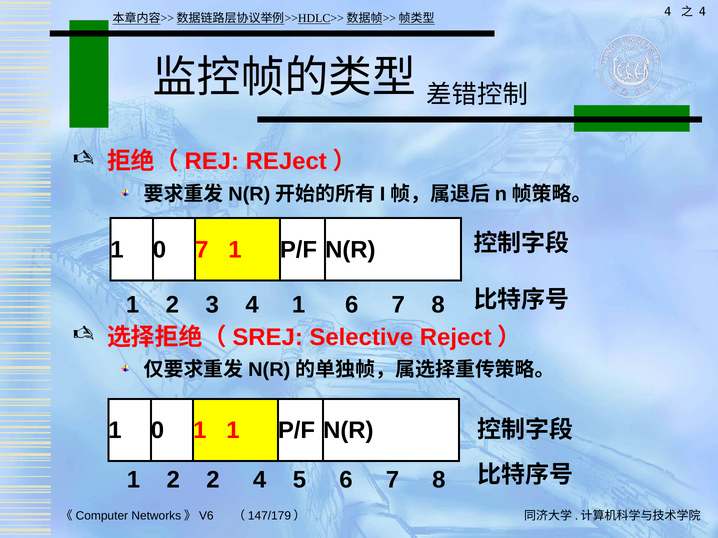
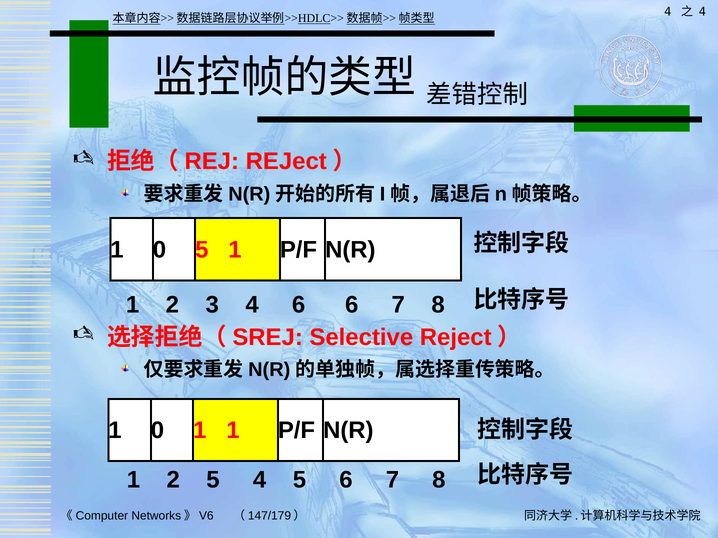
0 7: 7 -> 5
4 1: 1 -> 6
2 2: 2 -> 5
